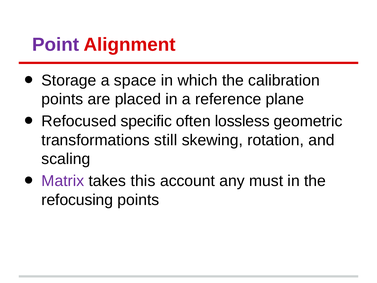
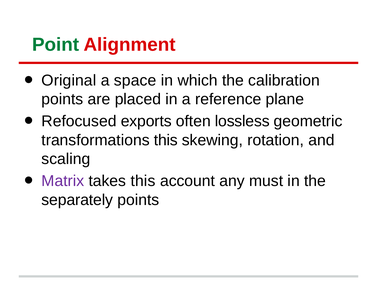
Point colour: purple -> green
Storage: Storage -> Original
specific: specific -> exports
transformations still: still -> this
refocusing: refocusing -> separately
